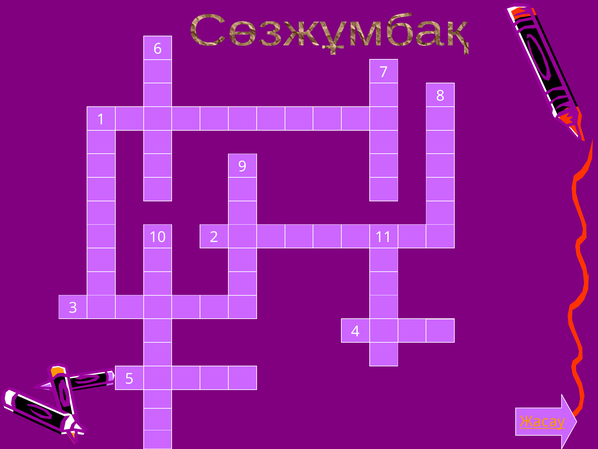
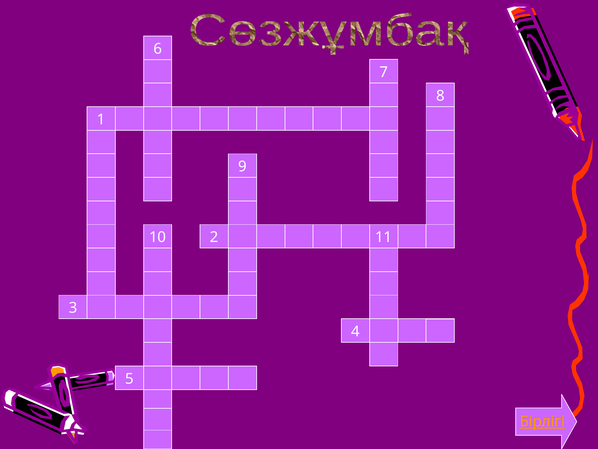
Жасау: Жасау -> Бірлігі
